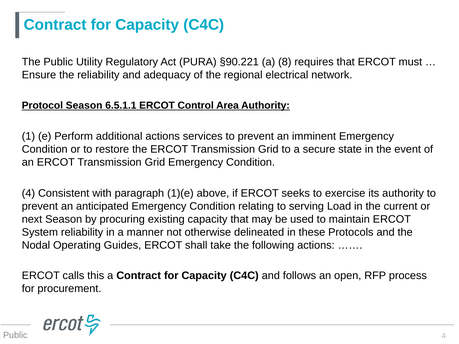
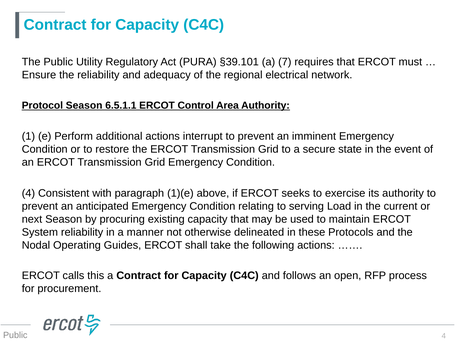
§90.221: §90.221 -> §39.101
8: 8 -> 7
services: services -> interrupt
